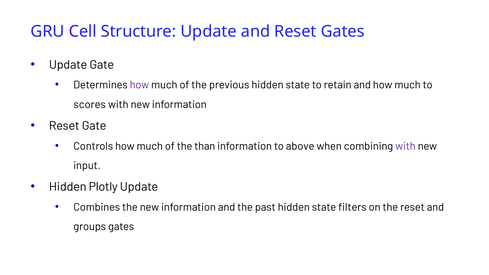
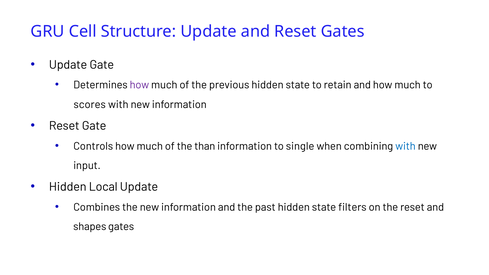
above: above -> single
with at (405, 146) colour: purple -> blue
Plotly: Plotly -> Local
groups: groups -> shapes
